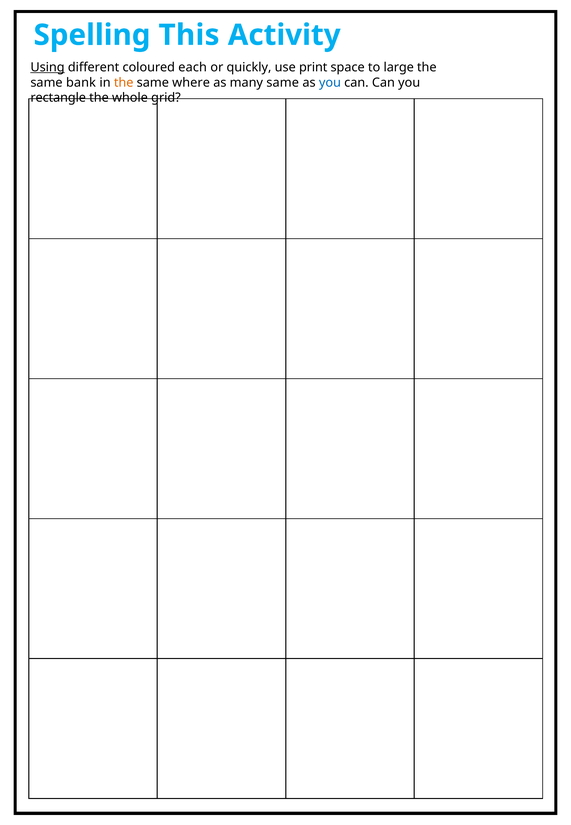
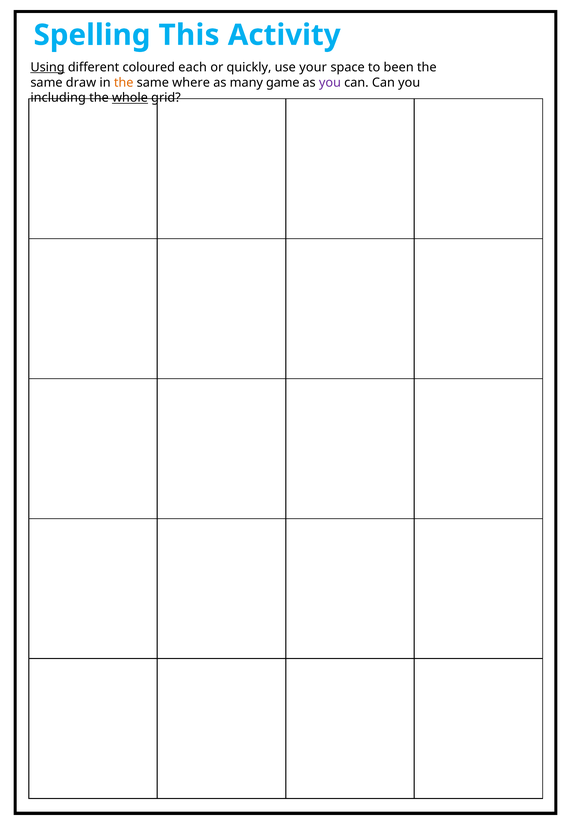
print: print -> your
large: large -> been
bank: bank -> draw
many same: same -> game
you at (330, 83) colour: blue -> purple
rectangle: rectangle -> including
whole underline: none -> present
